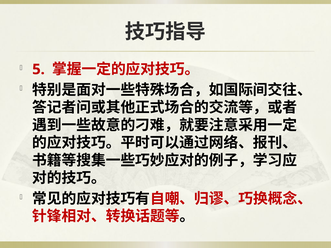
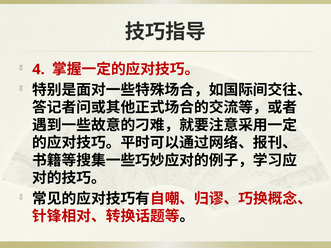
5: 5 -> 4
